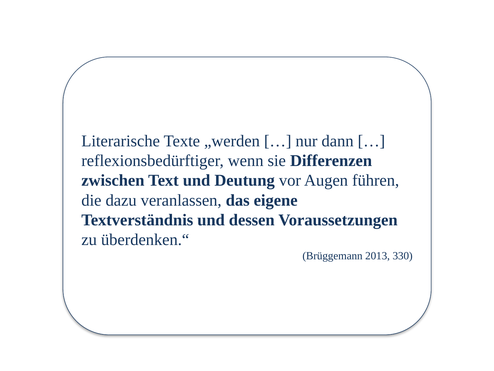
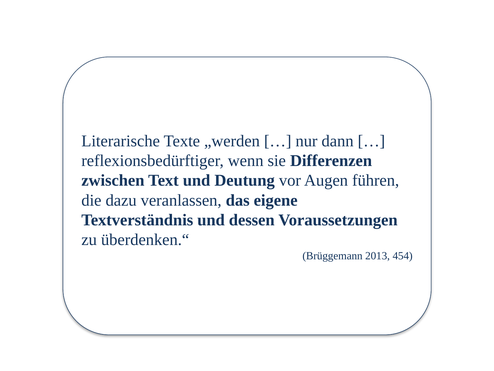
330: 330 -> 454
